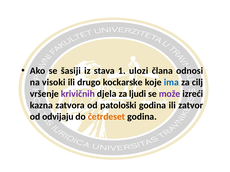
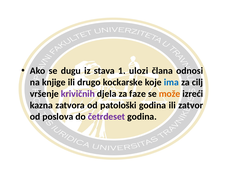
šasiji: šasiji -> dugu
visoki: visoki -> knjige
ljudi: ljudi -> faze
može colour: purple -> orange
odvijaju: odvijaju -> poslova
četrdeset colour: orange -> purple
